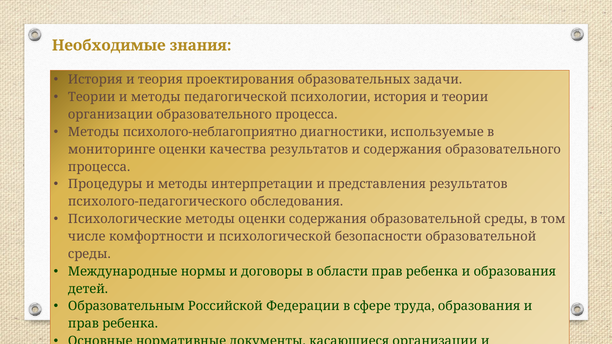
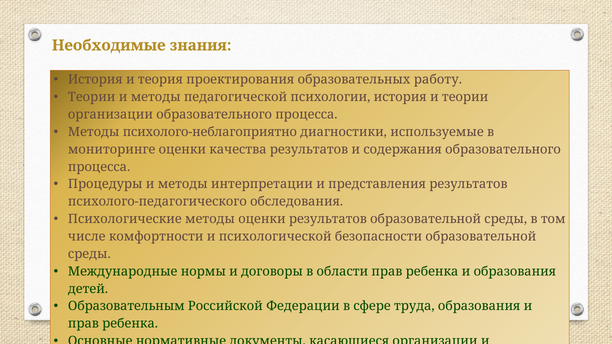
задачи: задачи -> работу
оценки содержания: содержания -> результатов
